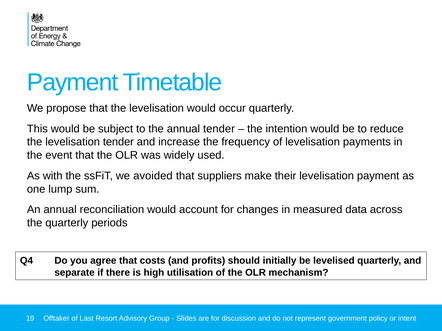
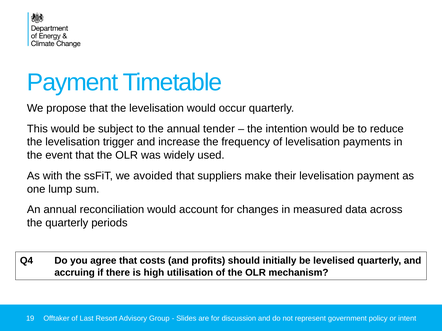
levelisation tender: tender -> trigger
separate: separate -> accruing
